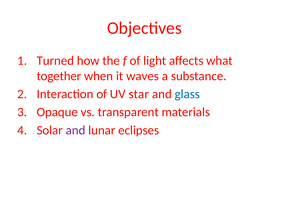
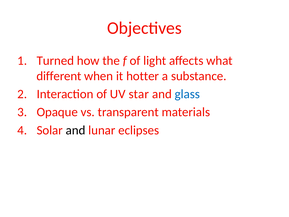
together: together -> different
waves: waves -> hotter
and at (76, 130) colour: purple -> black
